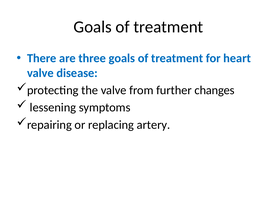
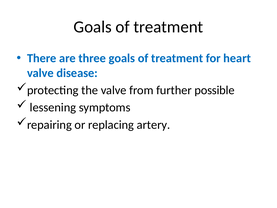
changes: changes -> possible
